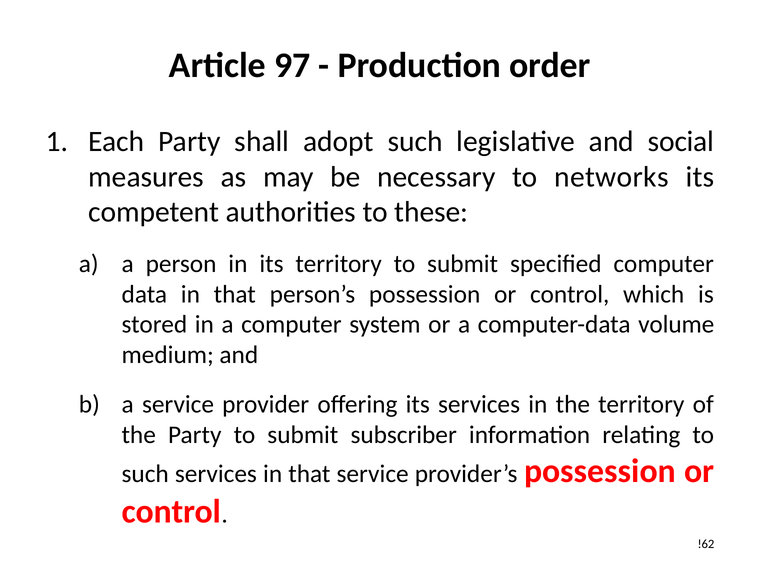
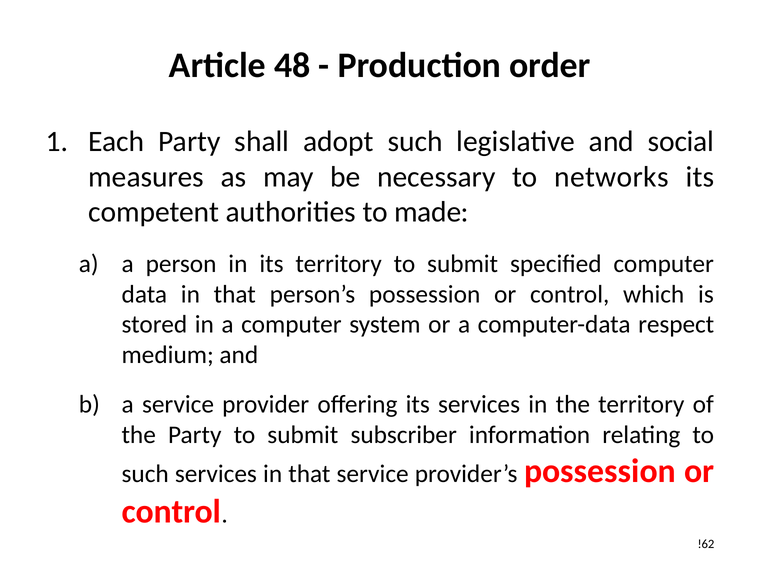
97: 97 -> 48
these: these -> made
volume: volume -> respect
